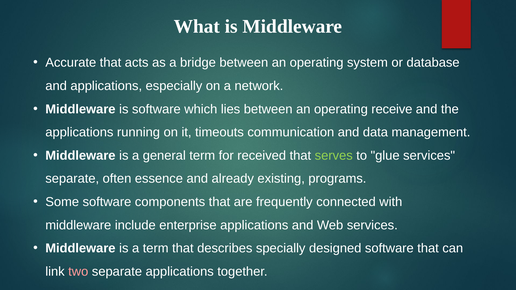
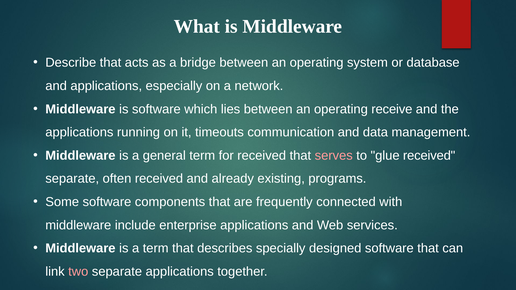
Accurate: Accurate -> Describe
serves colour: light green -> pink
glue services: services -> received
often essence: essence -> received
